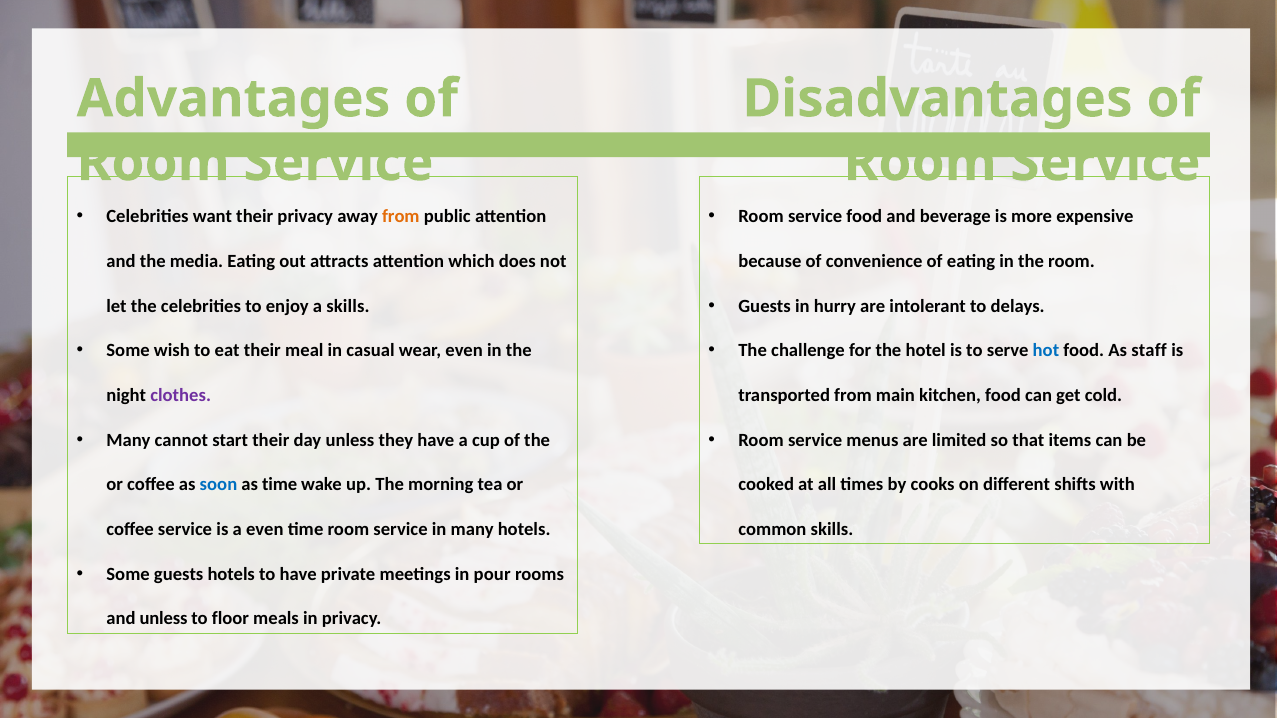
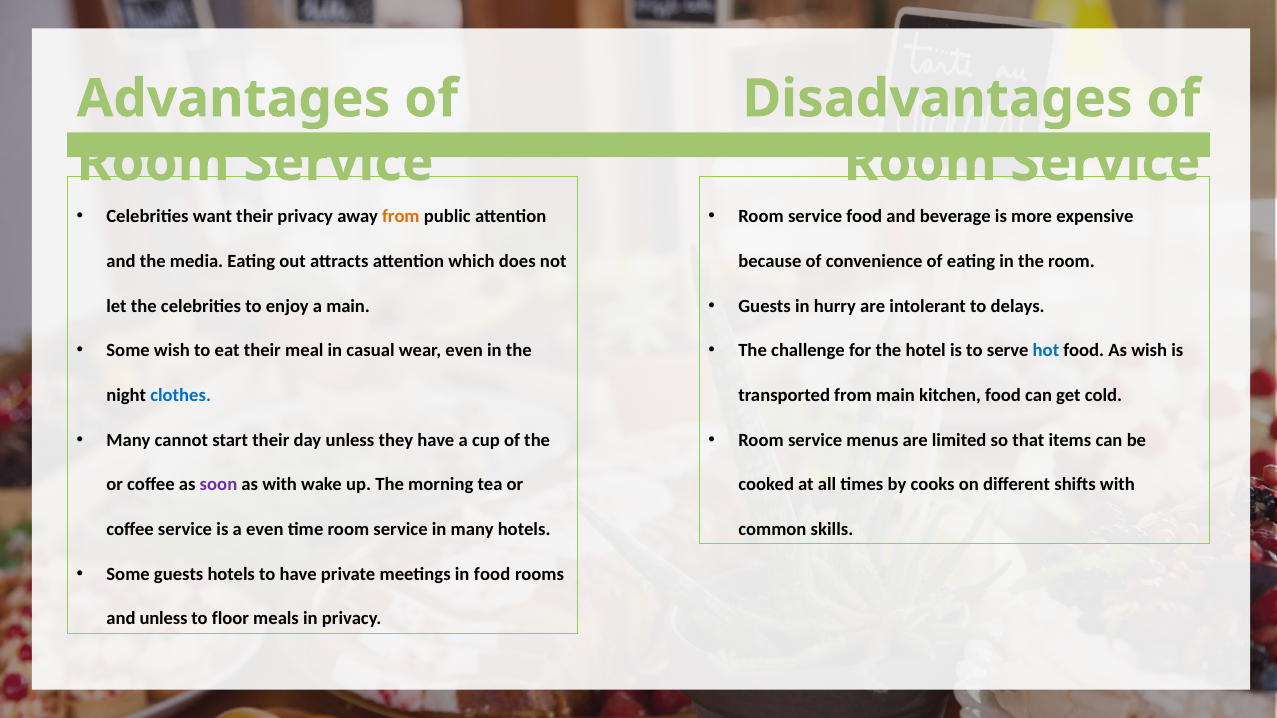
a skills: skills -> main
As staff: staff -> wish
clothes colour: purple -> blue
soon colour: blue -> purple
as time: time -> with
in pour: pour -> food
